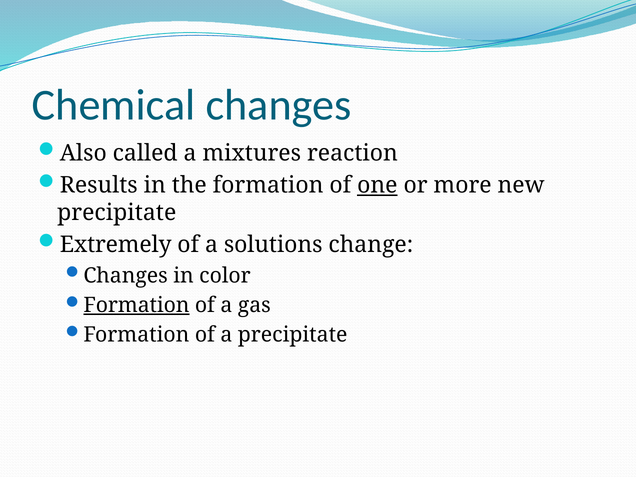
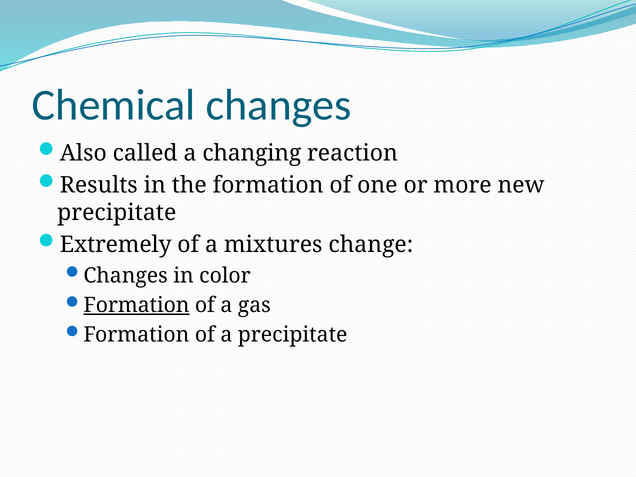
mixtures: mixtures -> changing
one underline: present -> none
solutions: solutions -> mixtures
